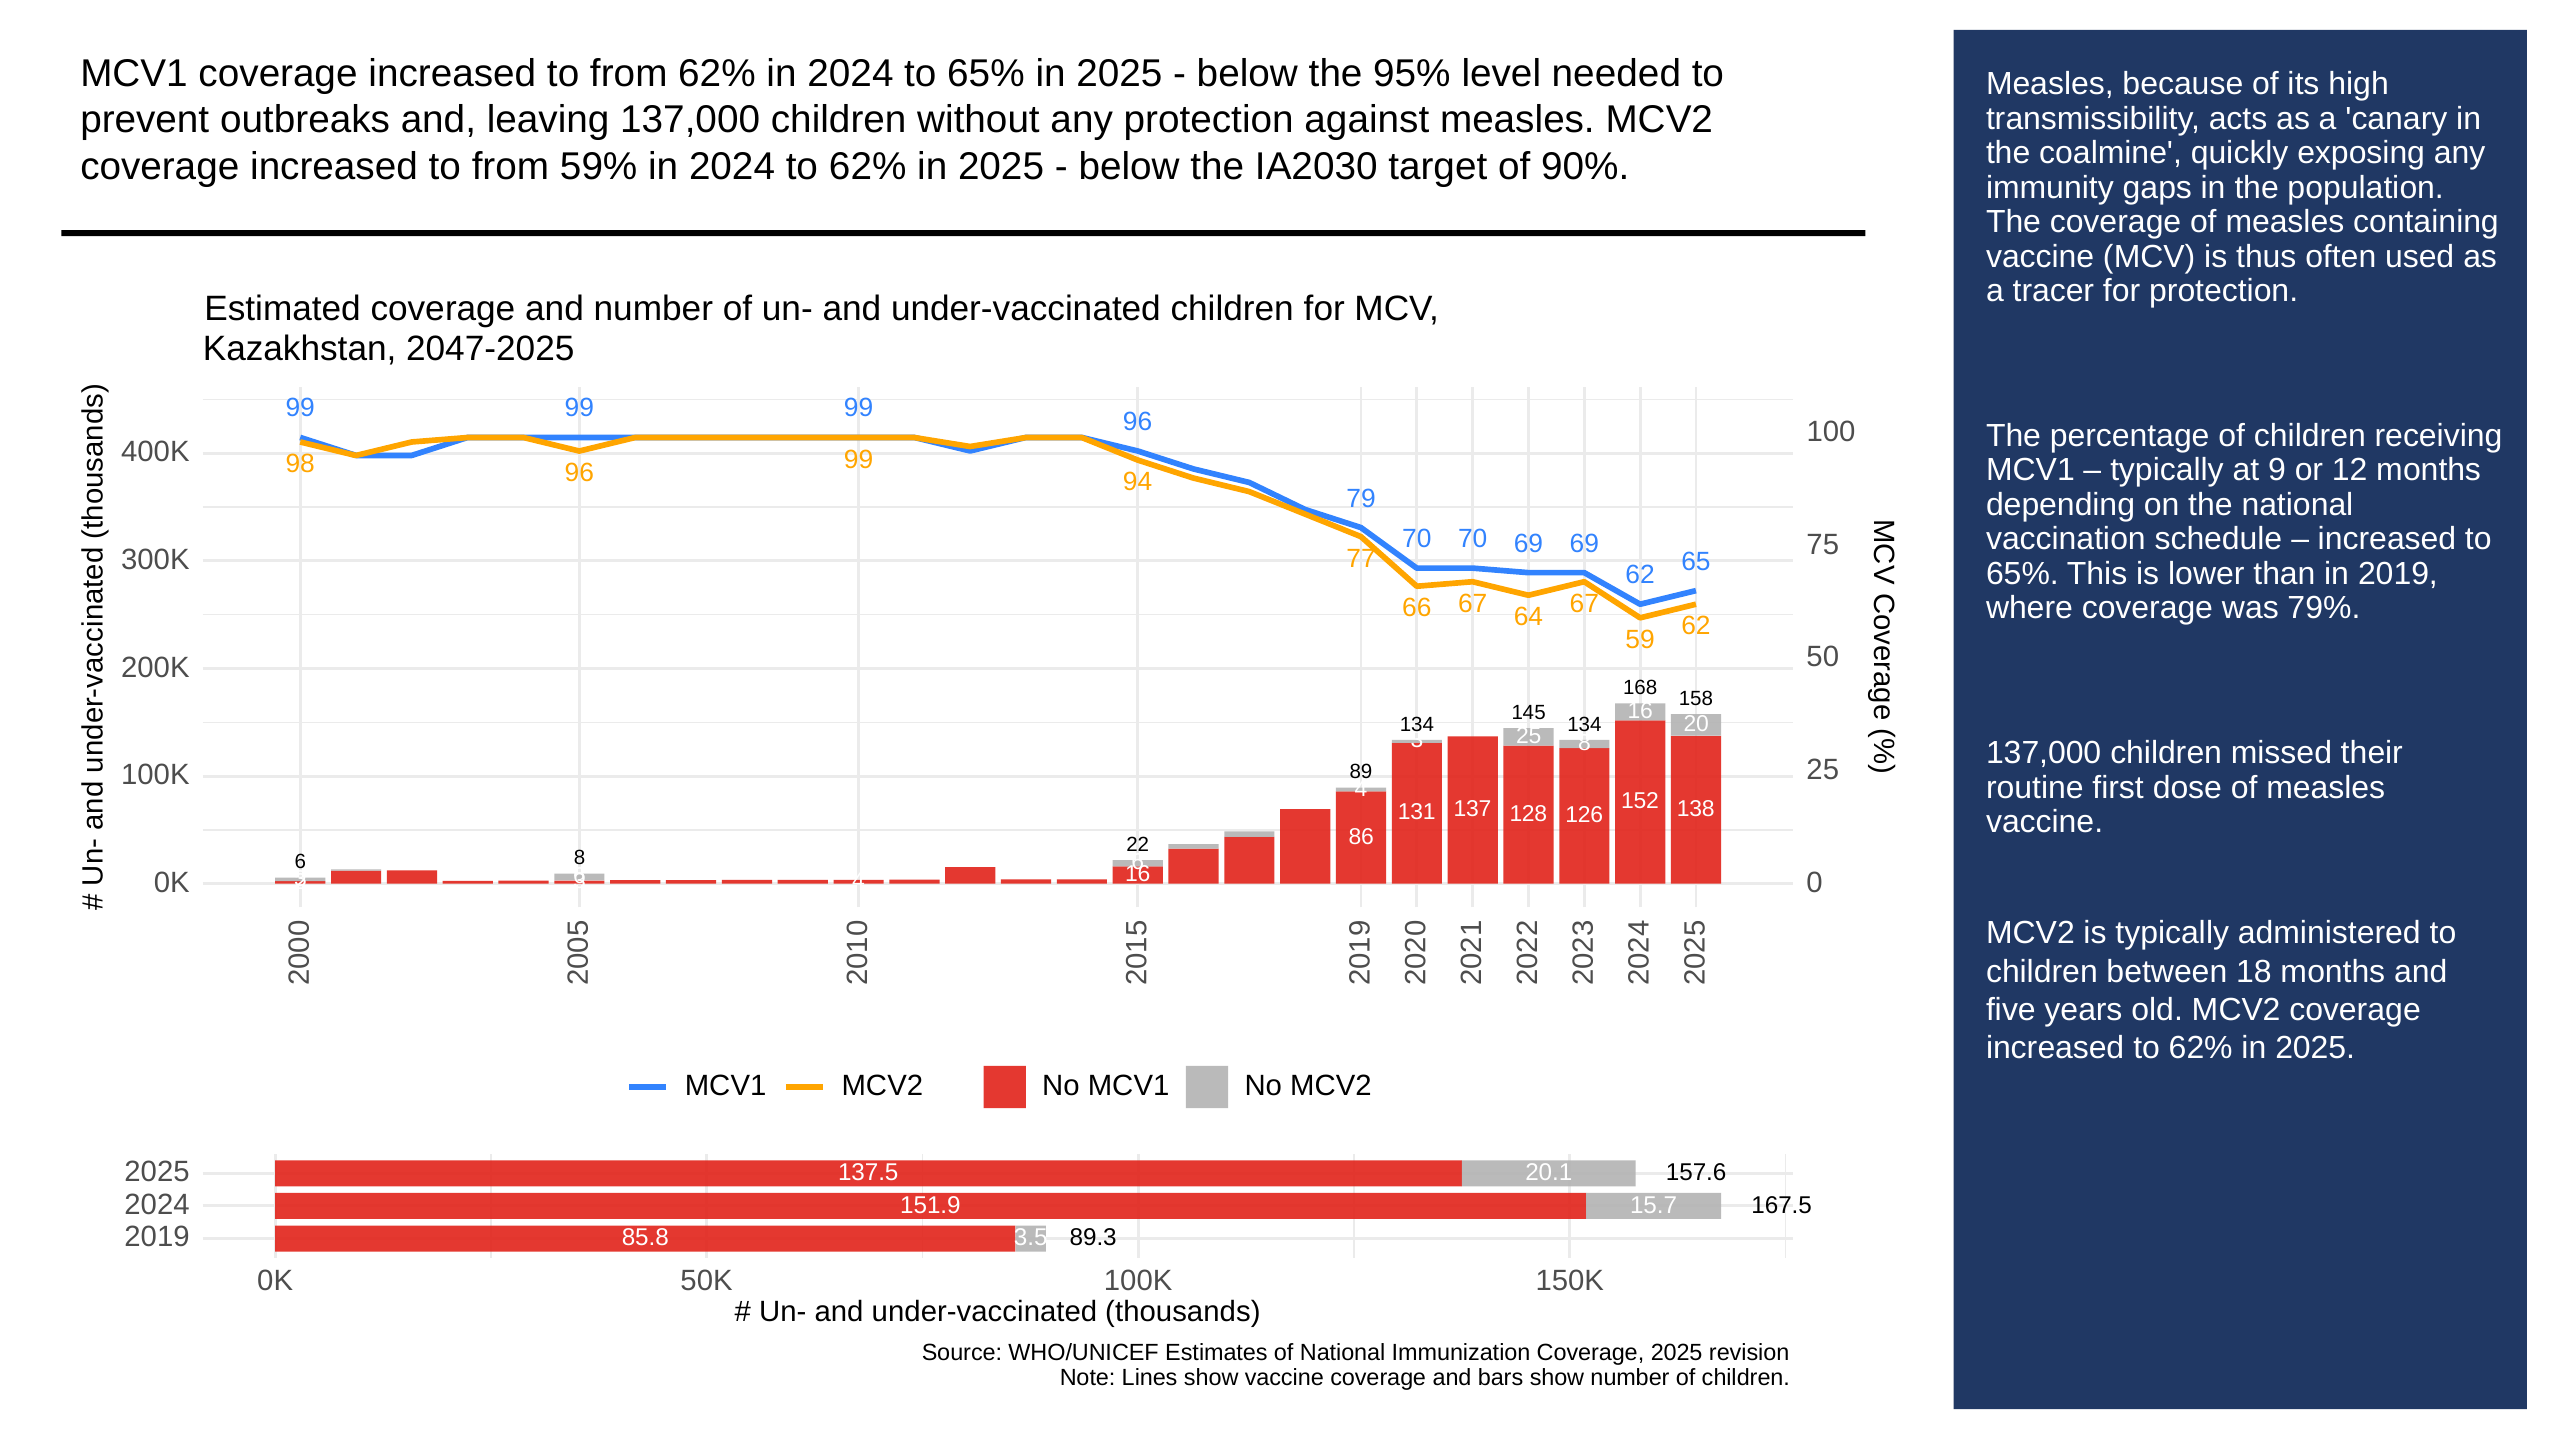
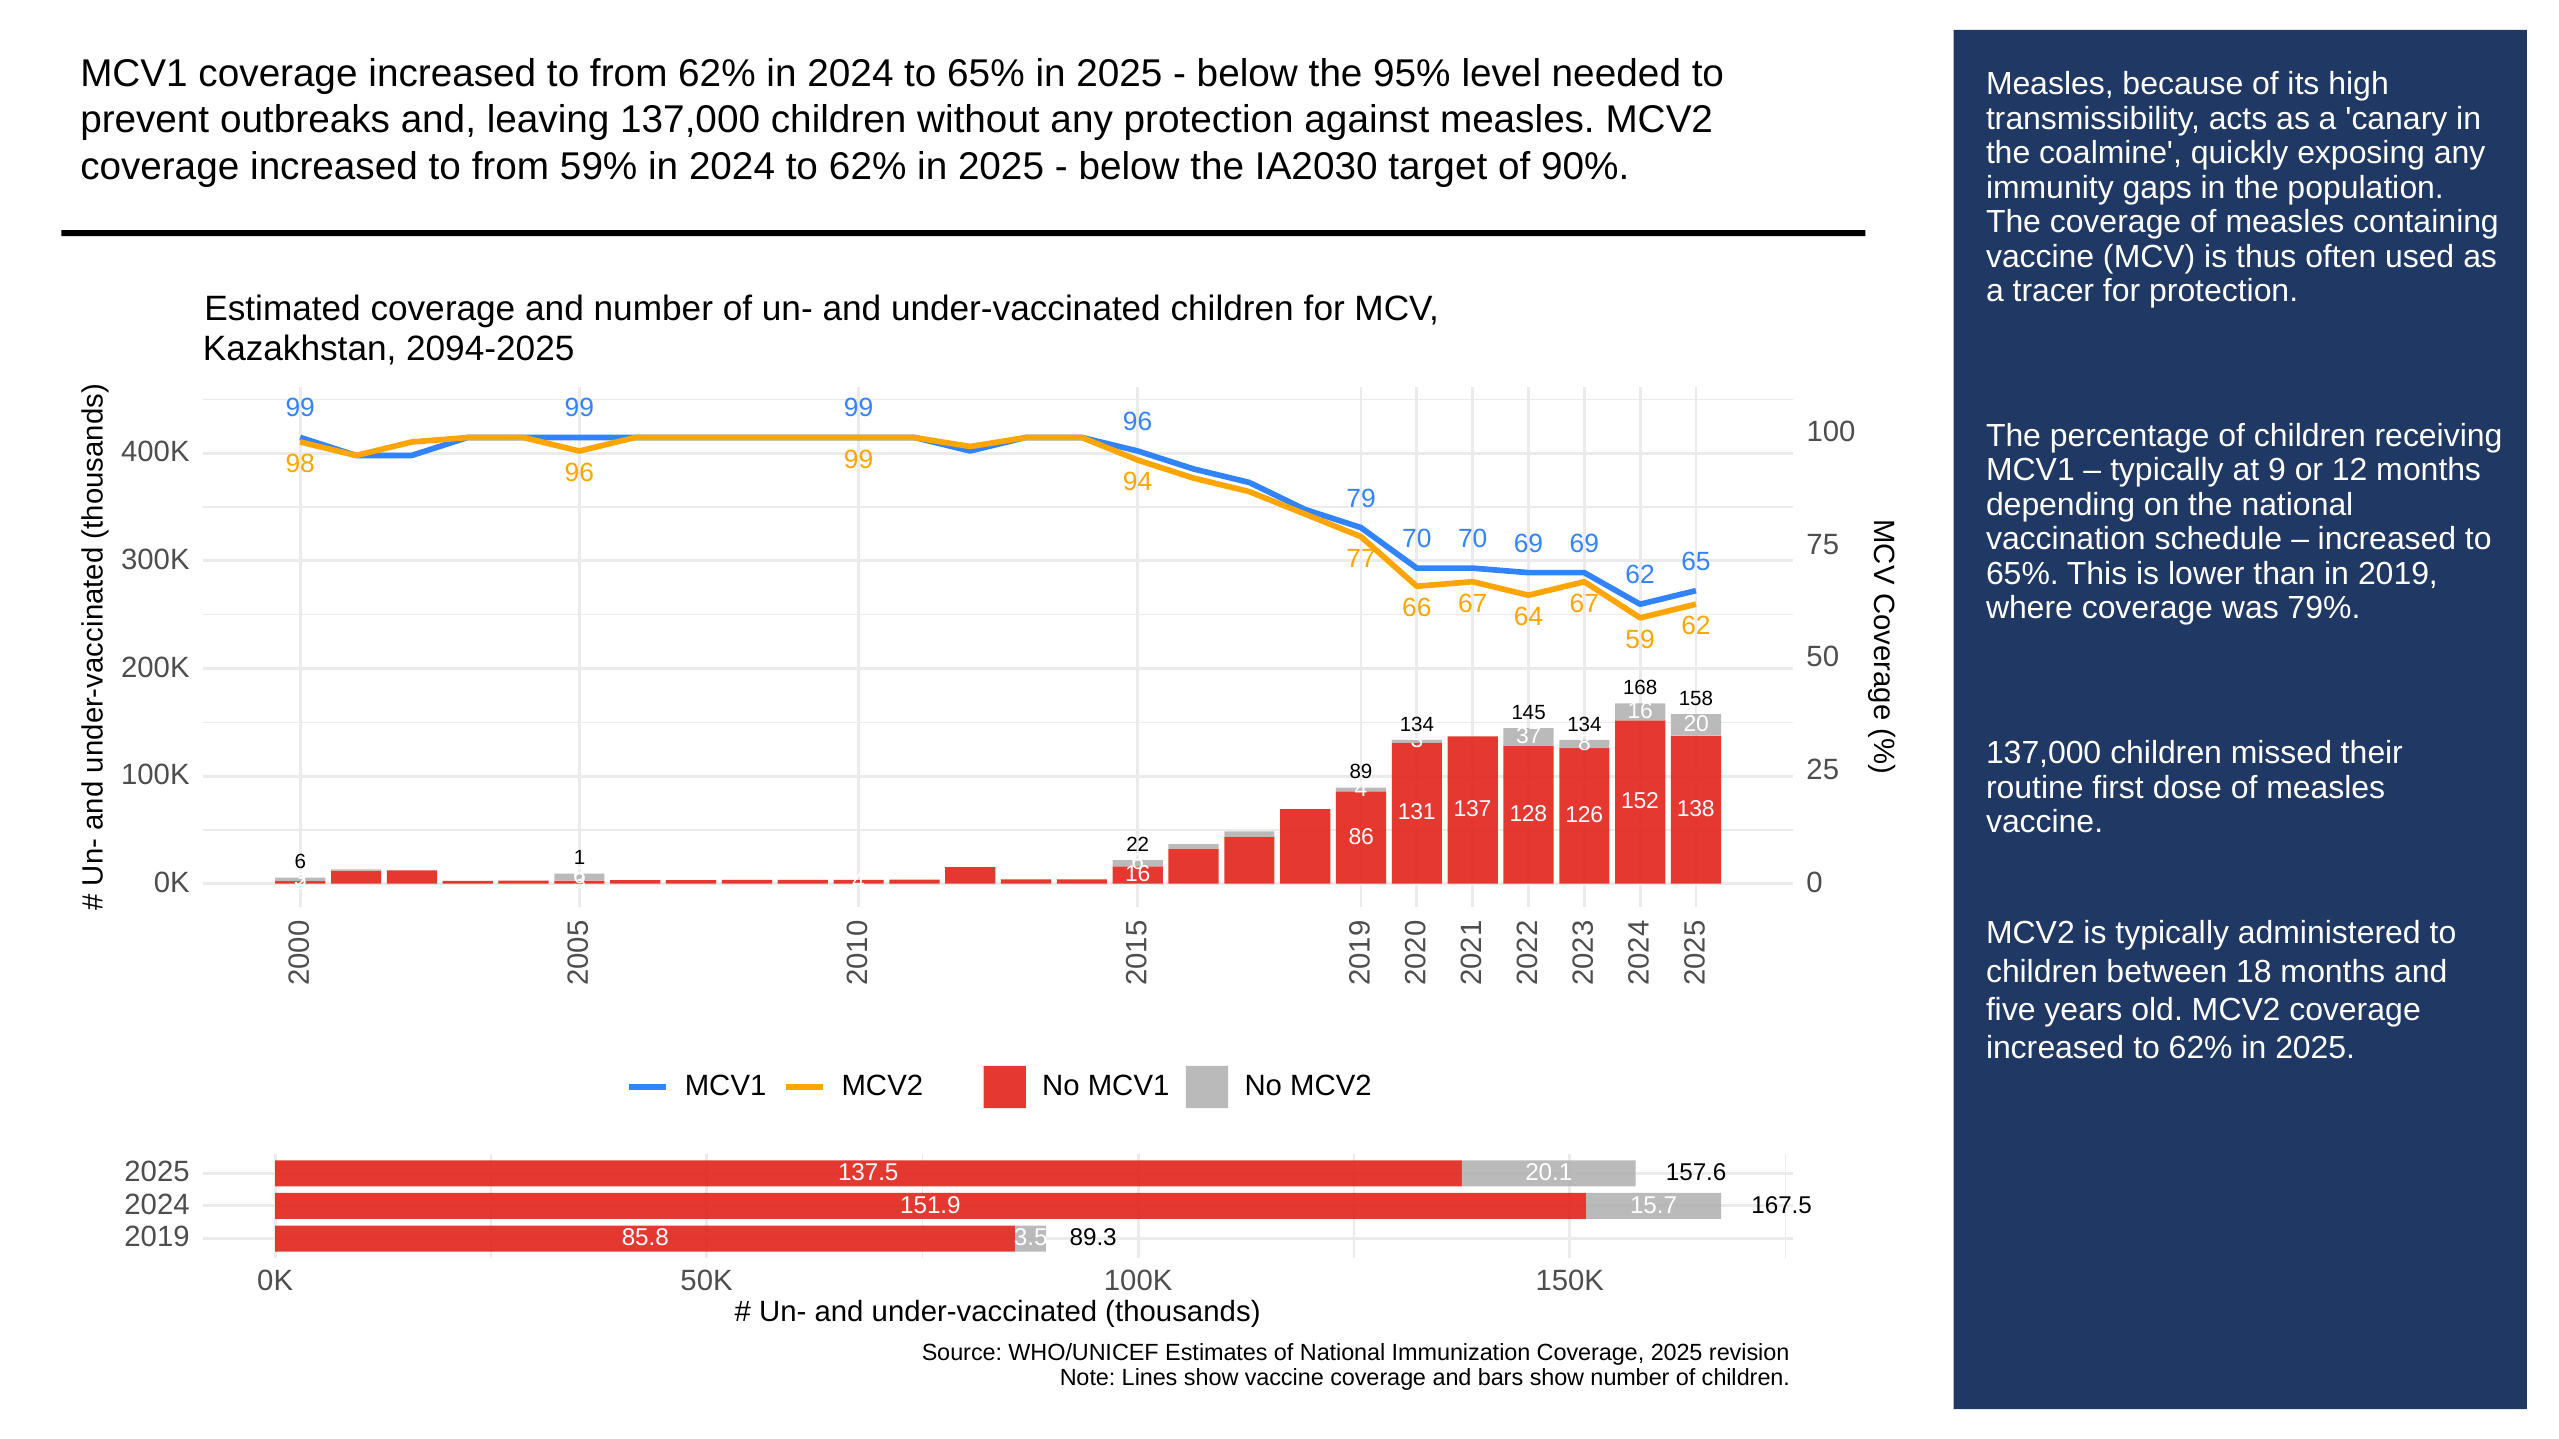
2047-2025: 2047-2025 -> 2094-2025
3 25: 25 -> 37
6 8: 8 -> 1
